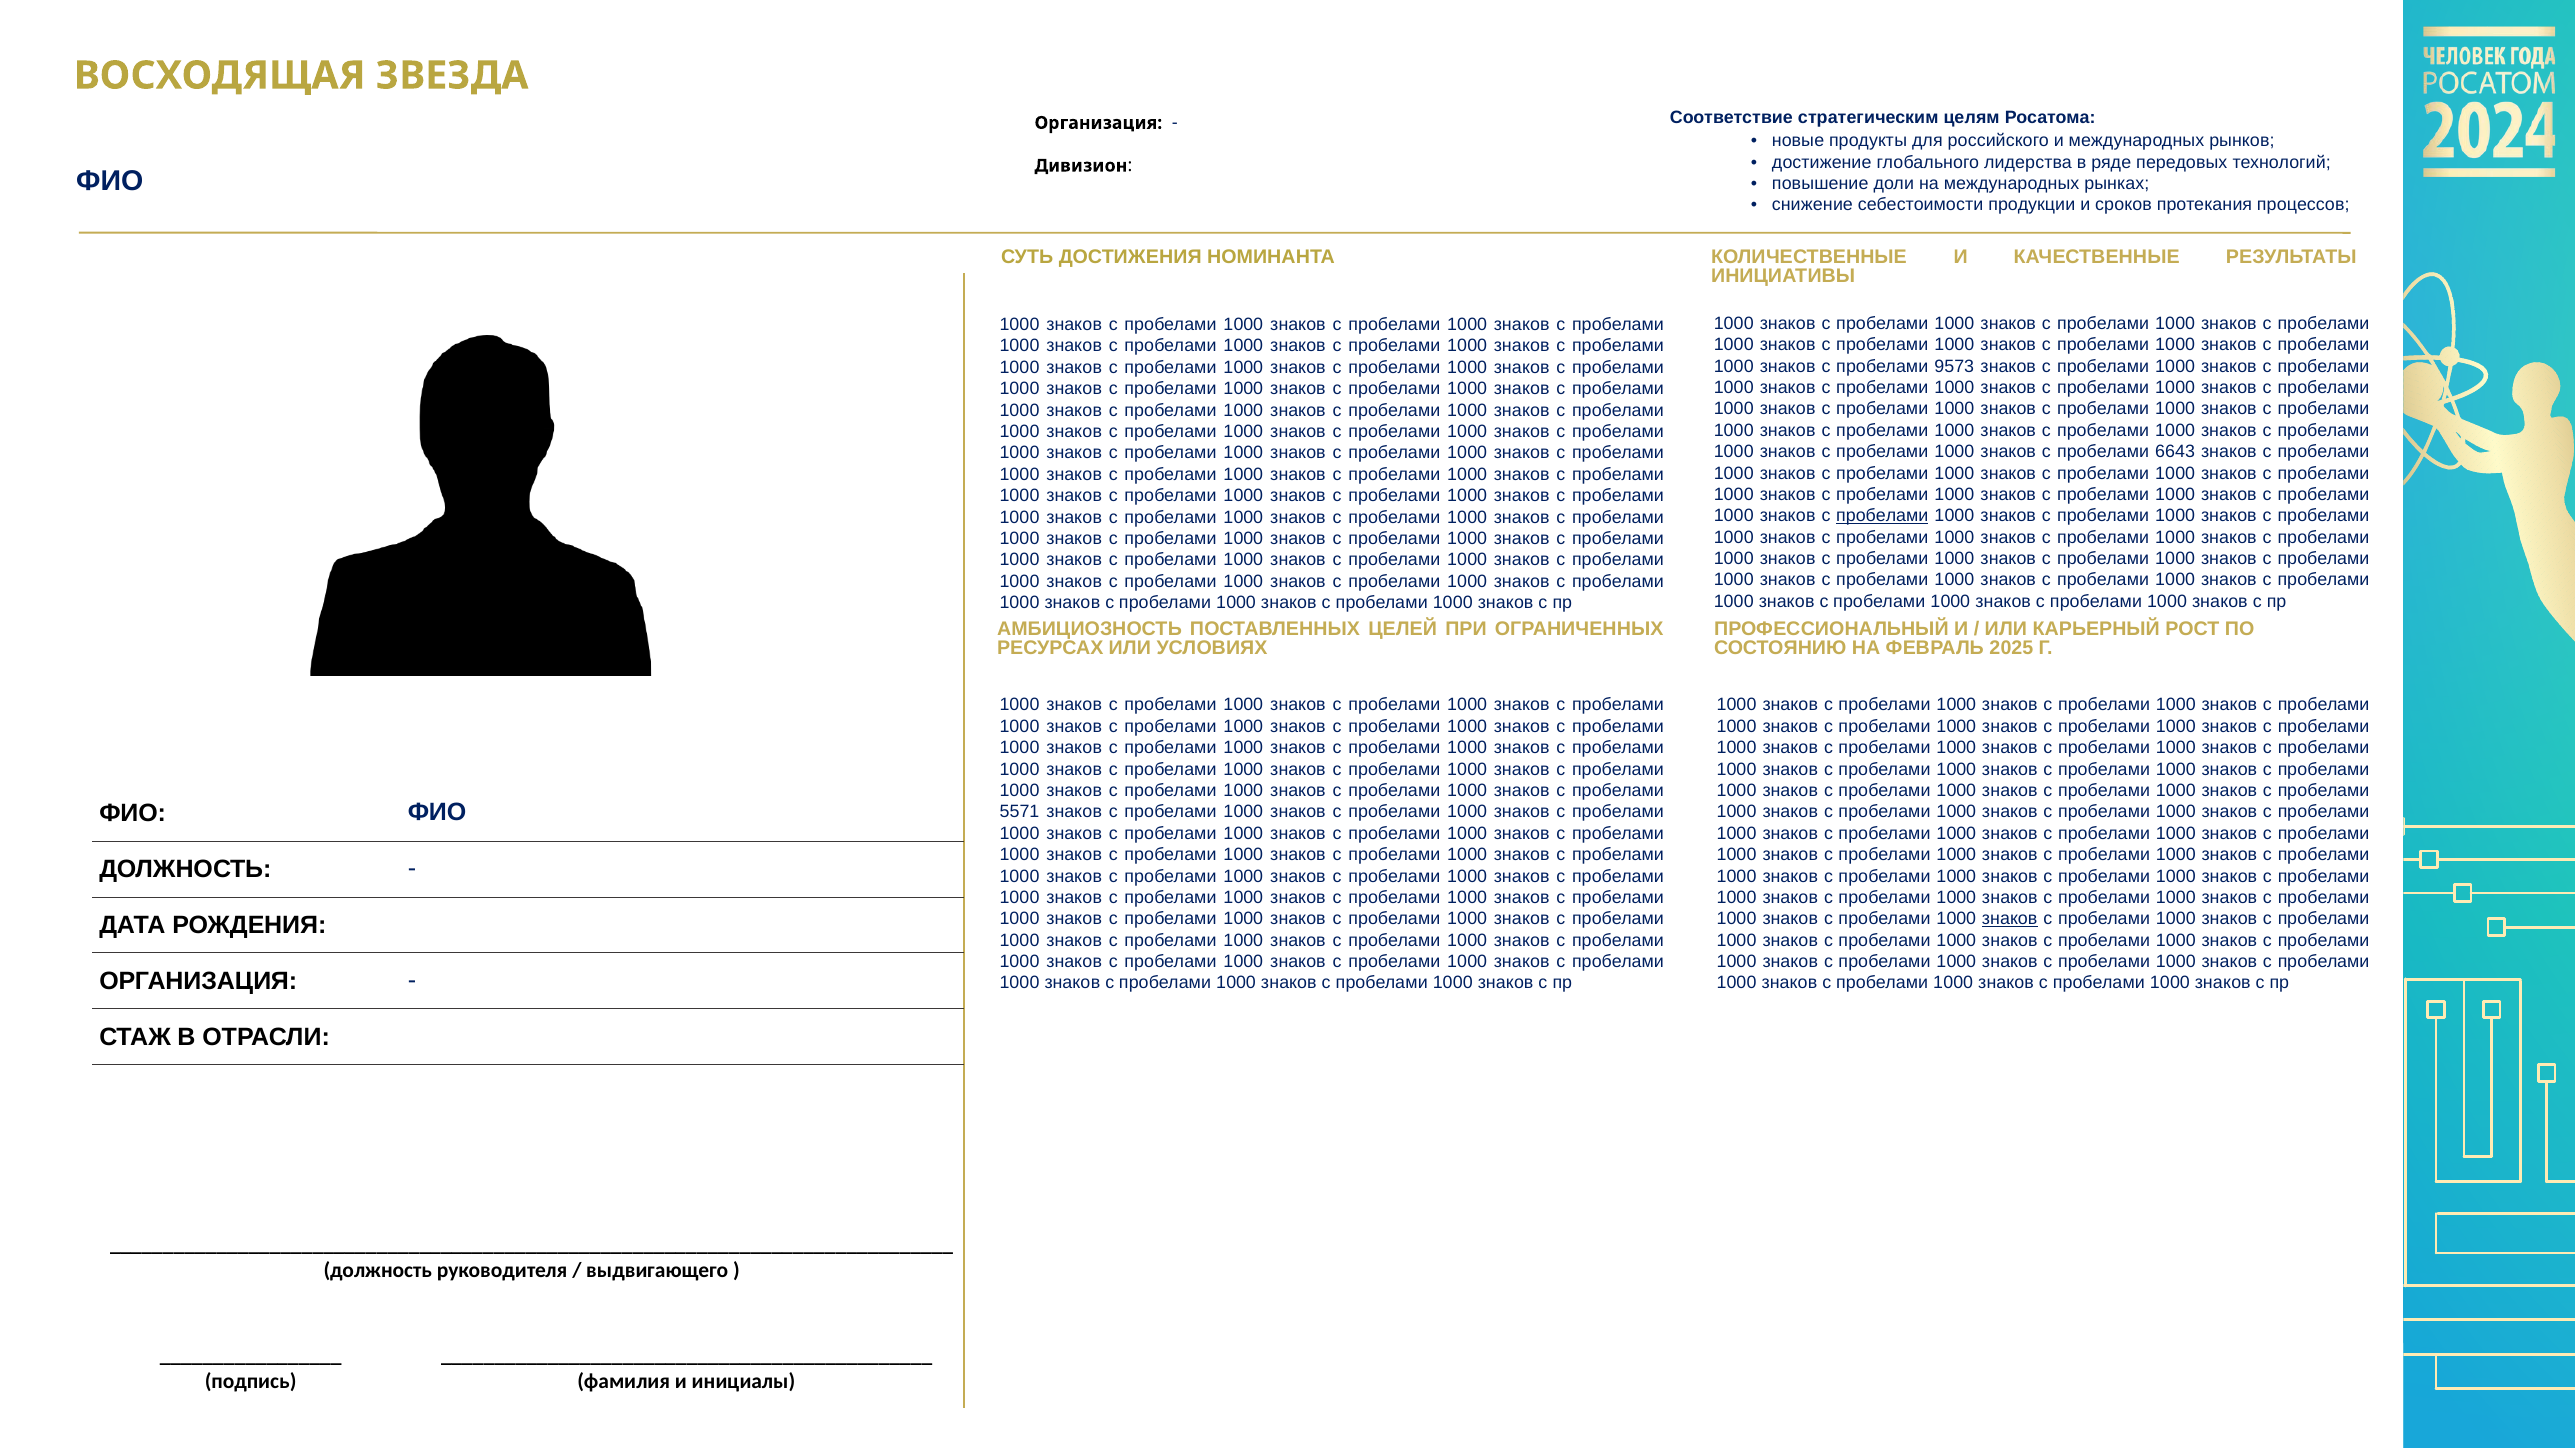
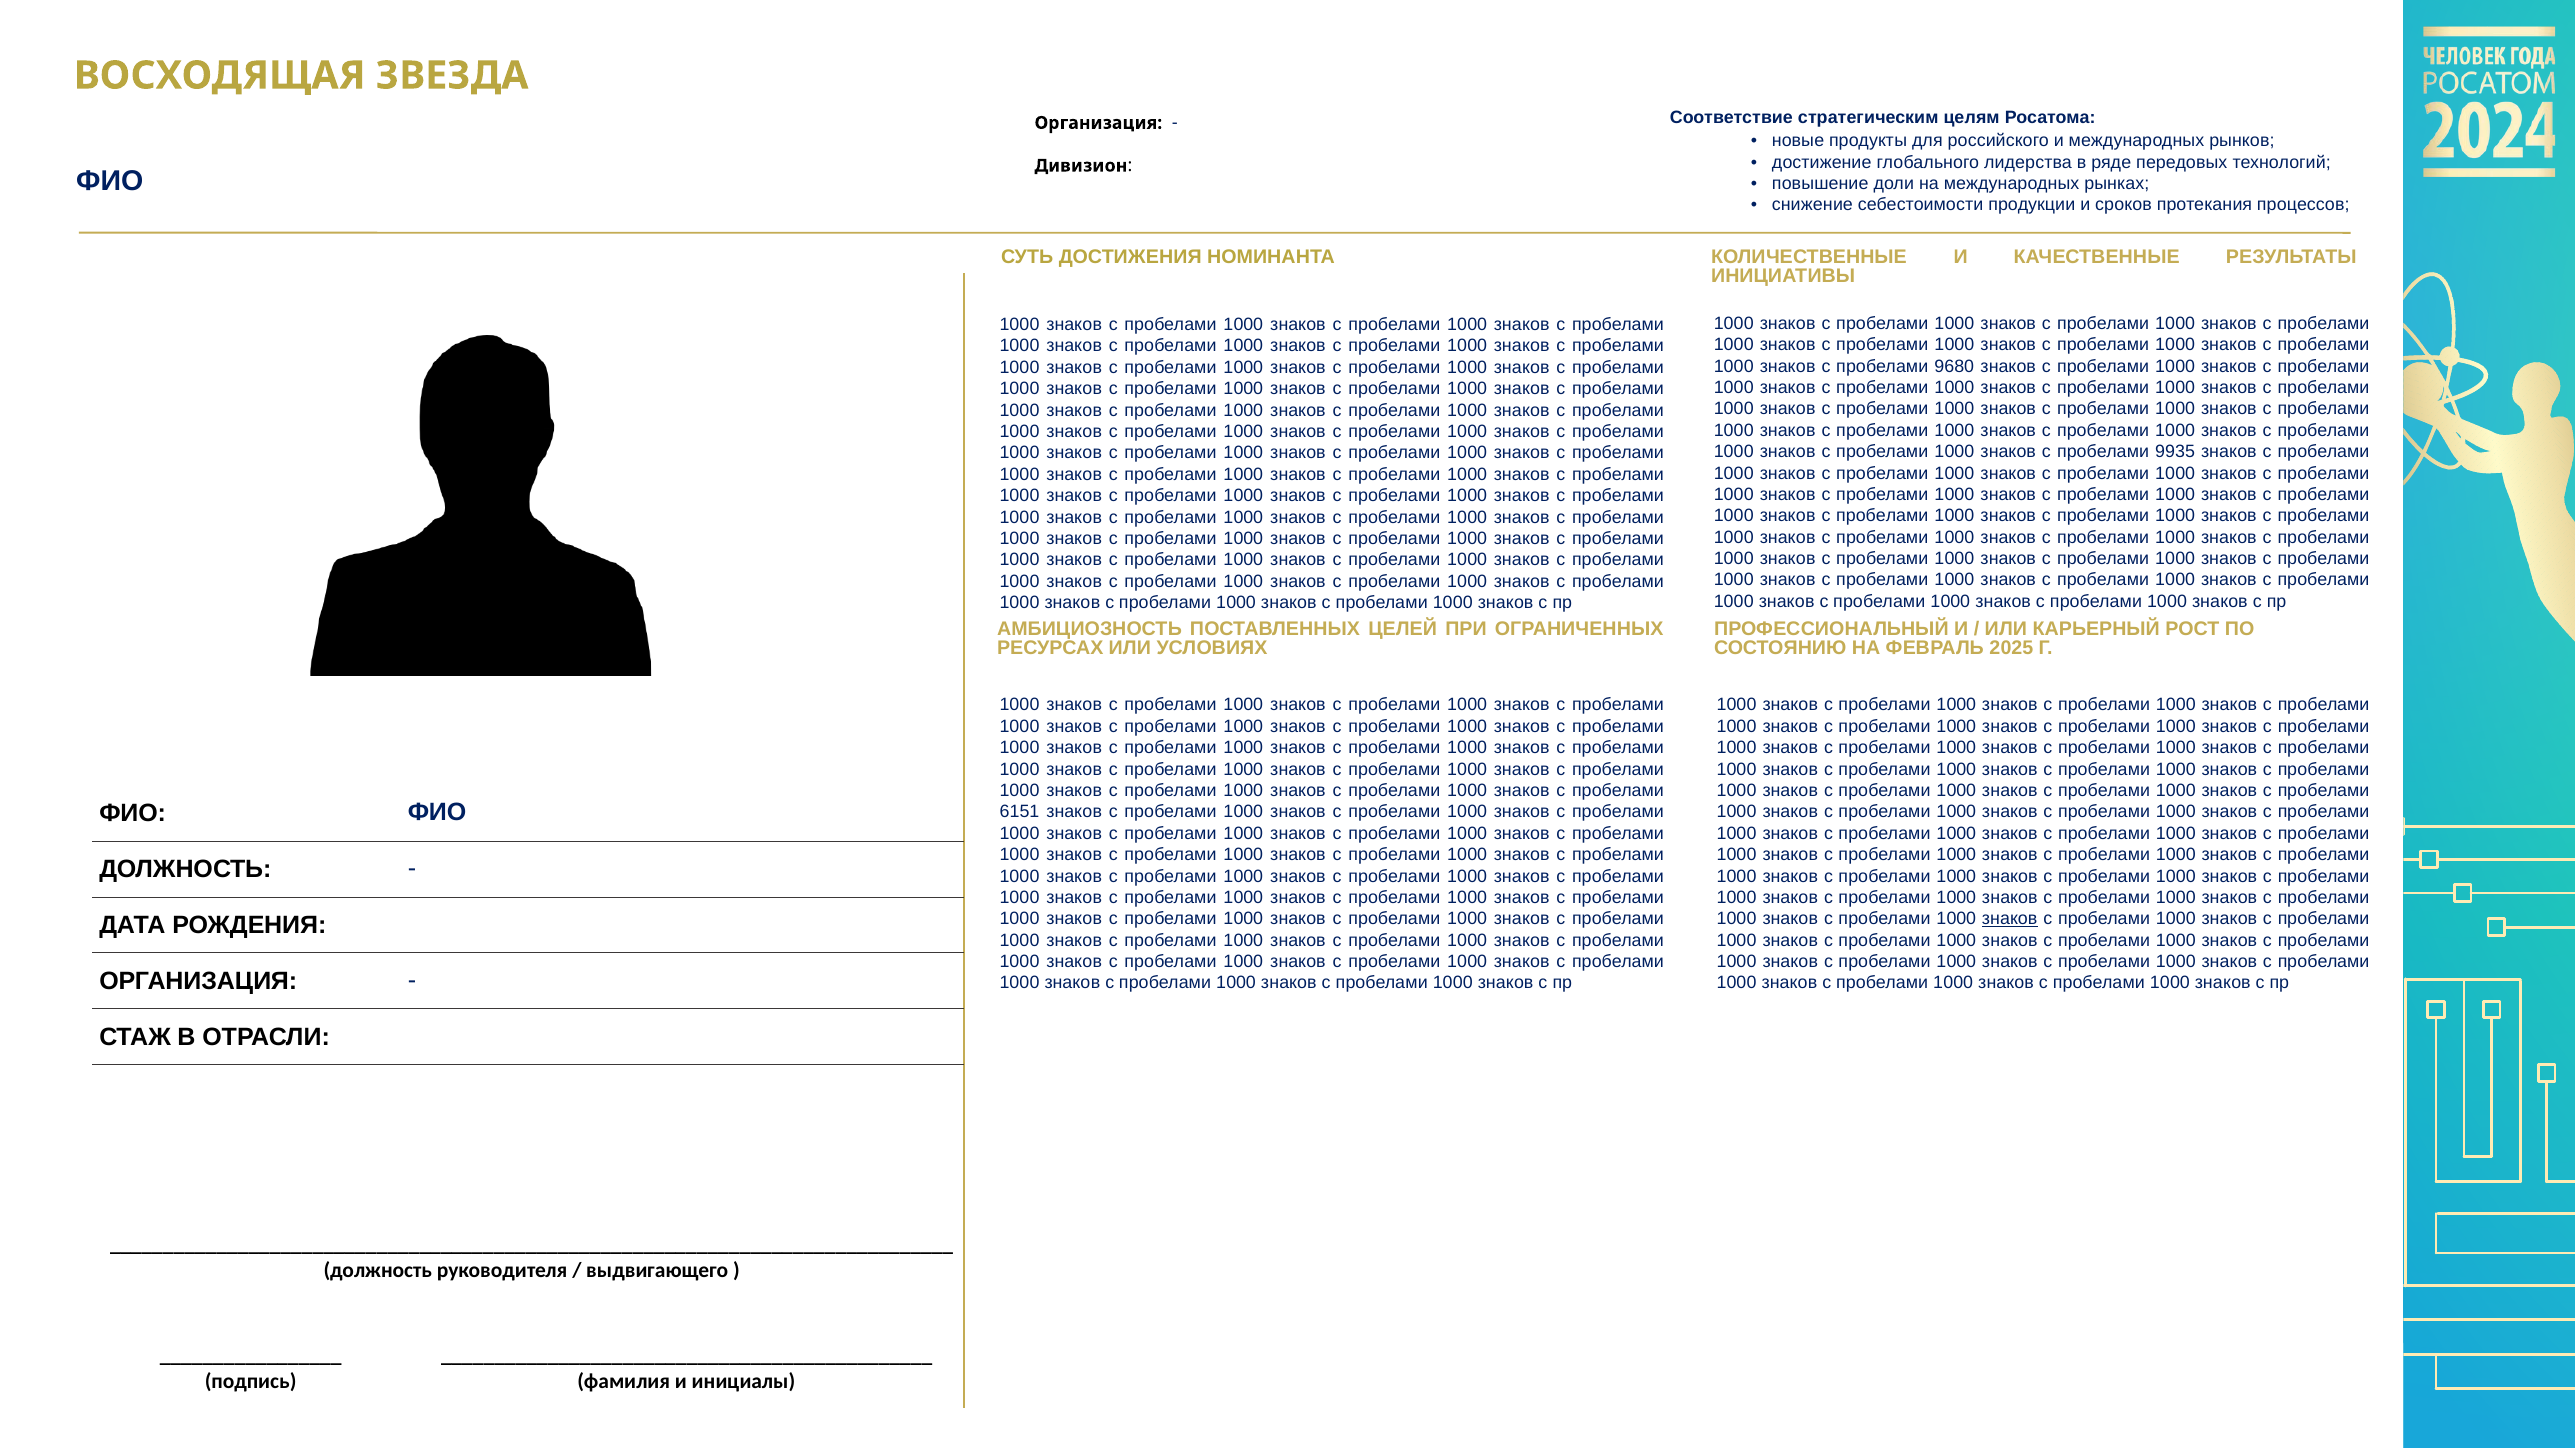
9573: 9573 -> 9680
6643: 6643 -> 9935
пробелами at (1882, 516) underline: present -> none
5571: 5571 -> 6151
